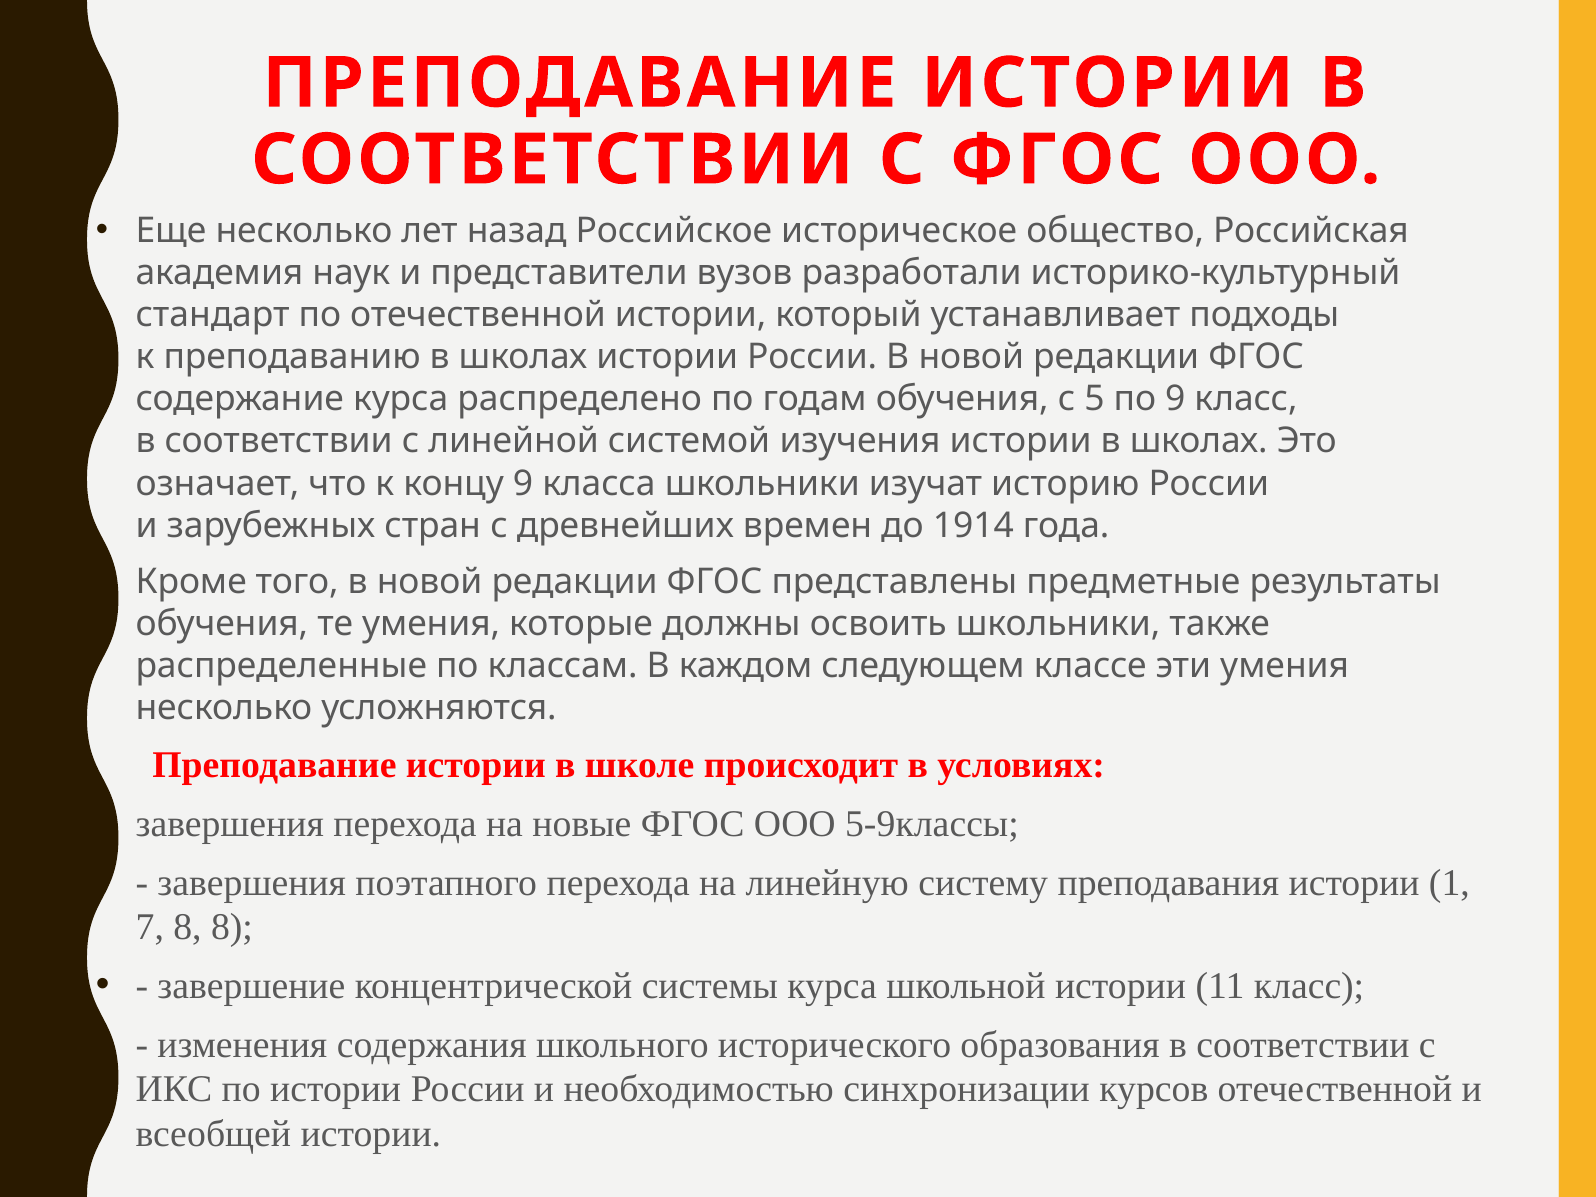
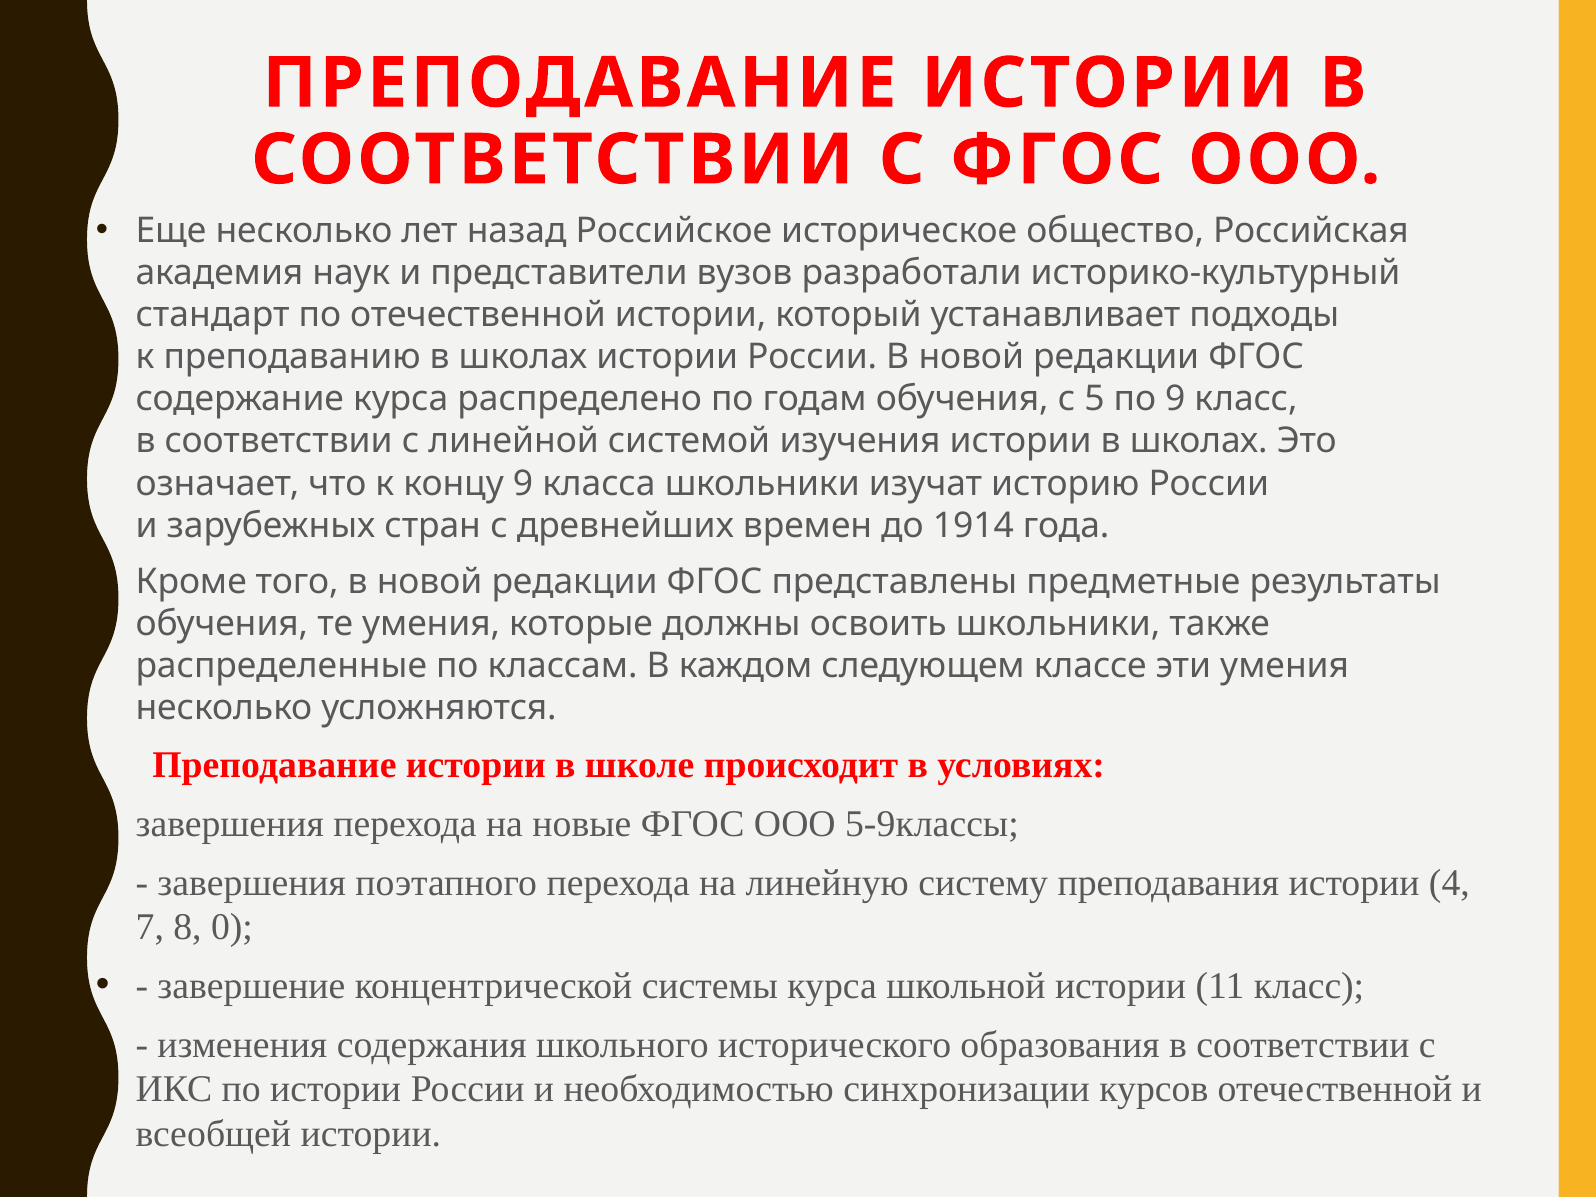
1: 1 -> 4
8 8: 8 -> 0
